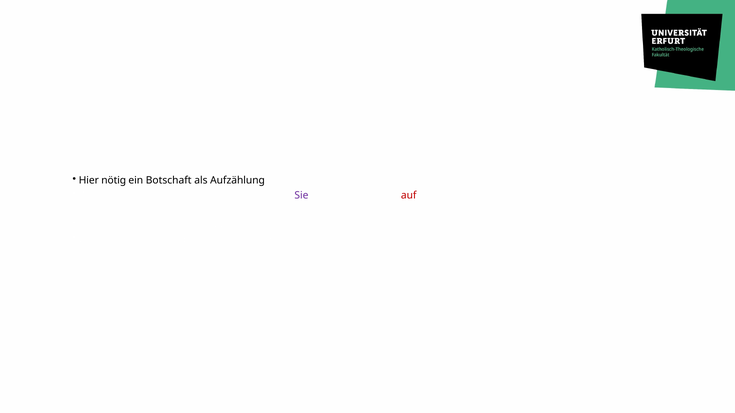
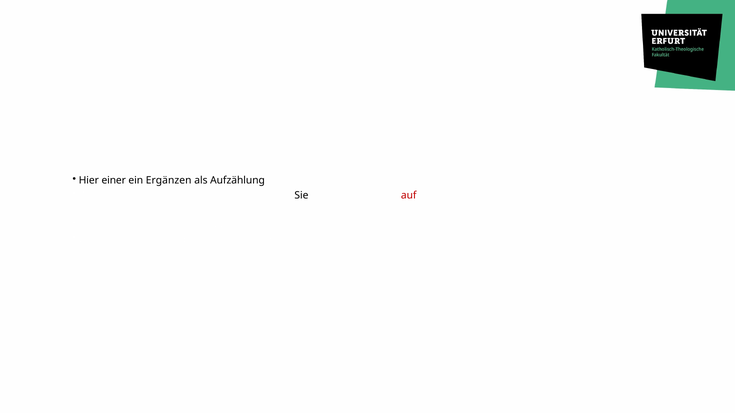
Hier nötig: nötig -> einer
Botschaft: Botschaft -> Ergänzen
Sie at (301, 195) colour: purple -> black
